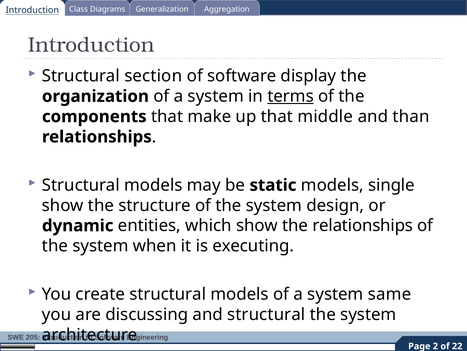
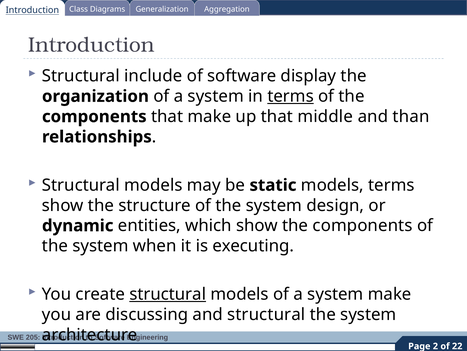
section: section -> include
models single: single -> terms
show the relationships: relationships -> components
structural at (168, 294) underline: none -> present
system same: same -> make
